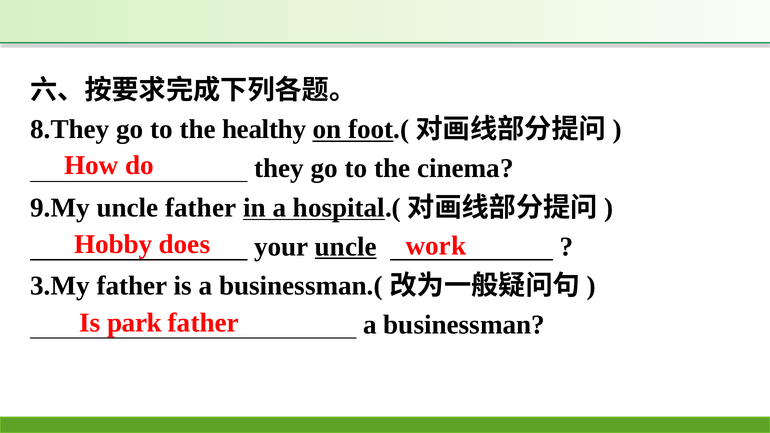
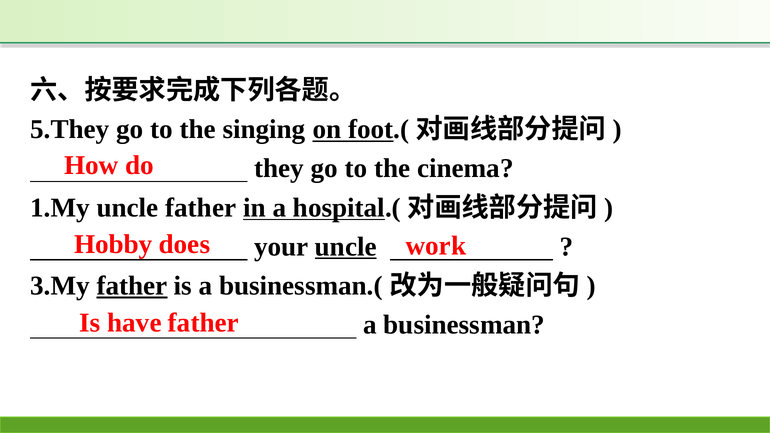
8.They: 8.They -> 5.They
healthy: healthy -> singing
9.My: 9.My -> 1.My
father at (132, 286) underline: none -> present
park: park -> have
